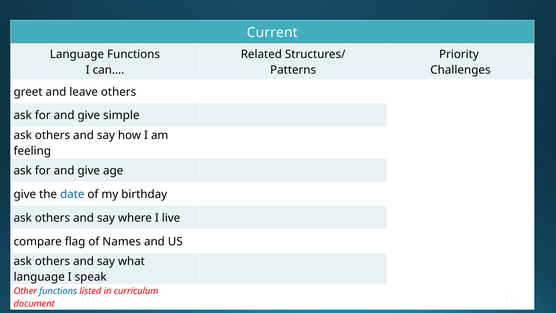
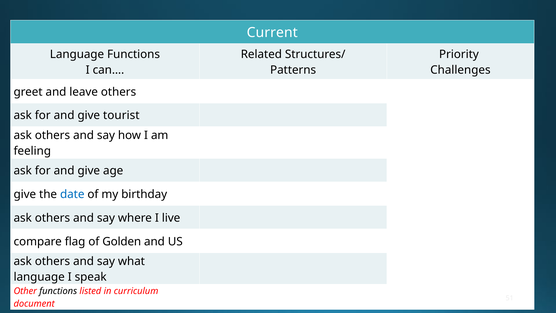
simple: simple -> tourist
Names: Names -> Golden
functions at (58, 291) colour: blue -> black
